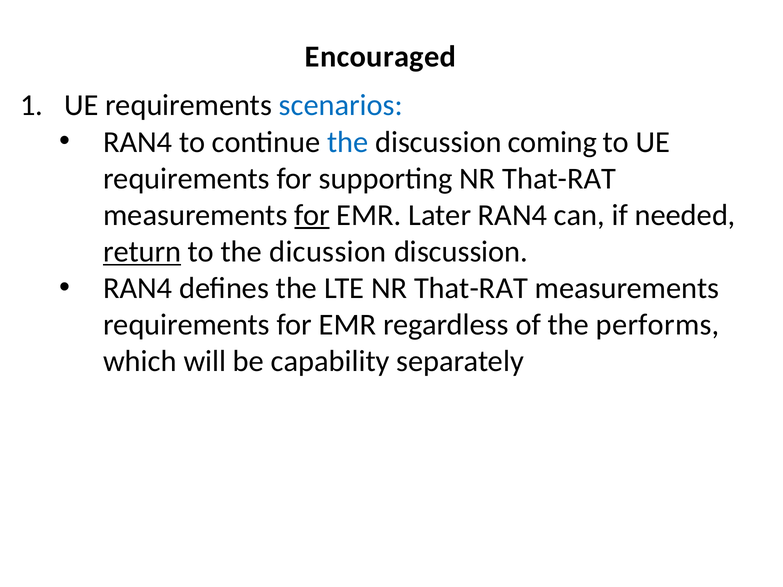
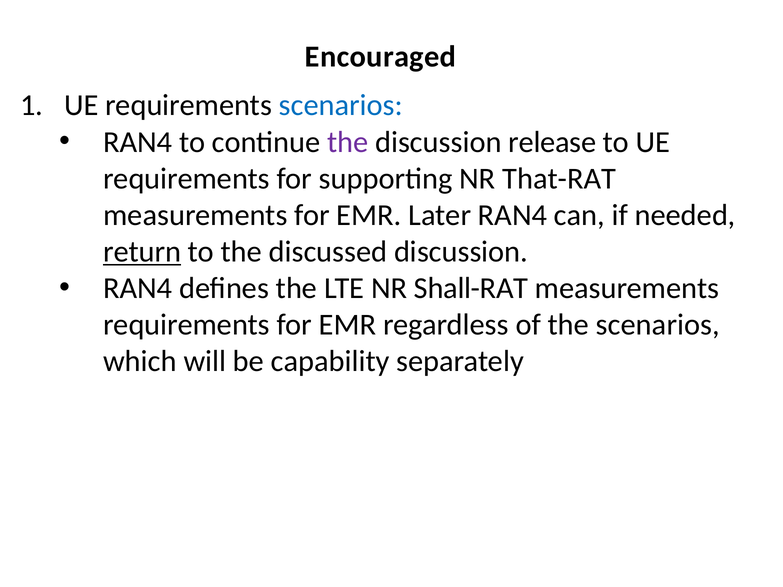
the at (348, 142) colour: blue -> purple
coming: coming -> release
for at (312, 215) underline: present -> none
dicussion: dicussion -> discussed
LTE NR That-RAT: That-RAT -> Shall-RAT
the performs: performs -> scenarios
